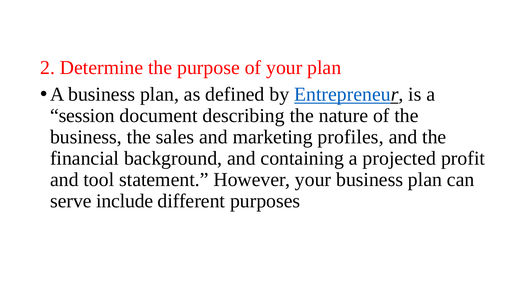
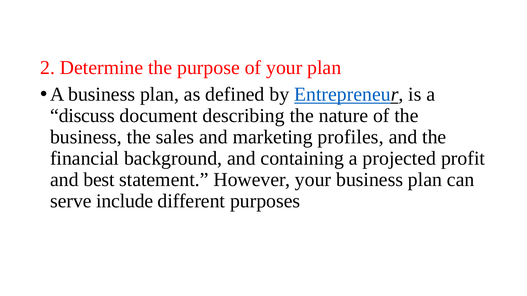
session: session -> discuss
tool: tool -> best
